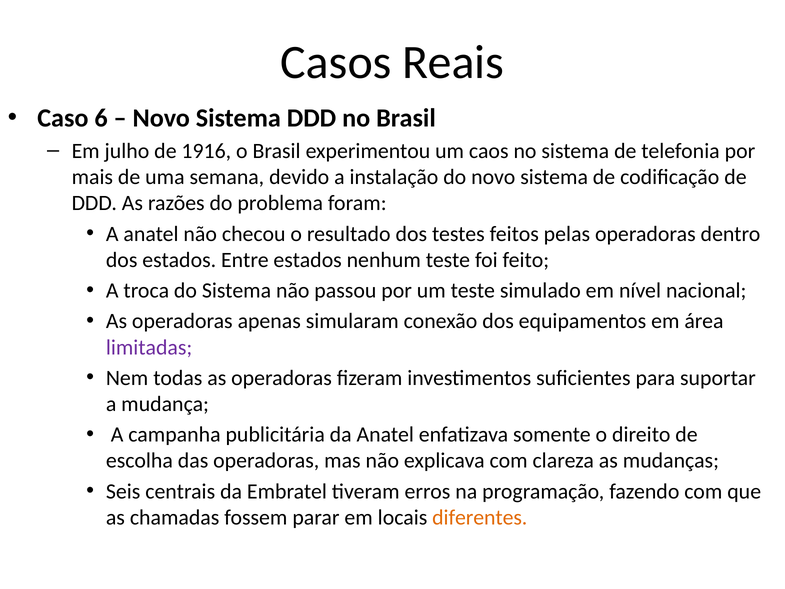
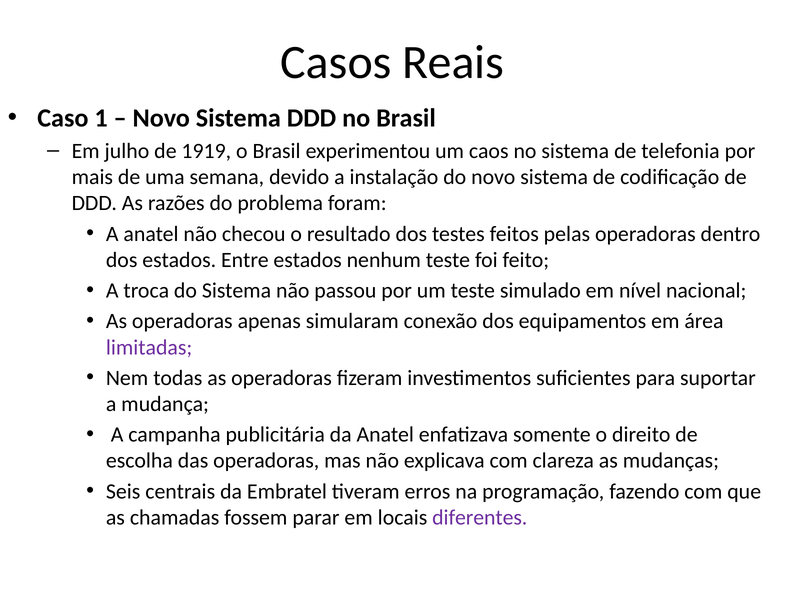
6: 6 -> 1
1916: 1916 -> 1919
diferentes colour: orange -> purple
